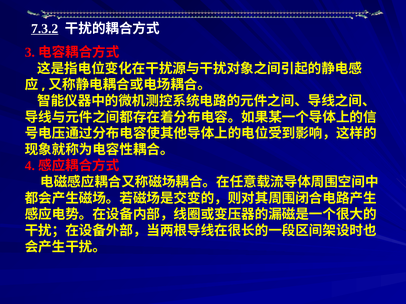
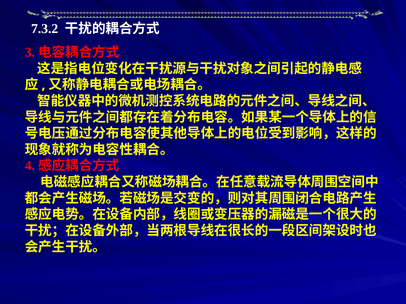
7.3.2 underline: present -> none
